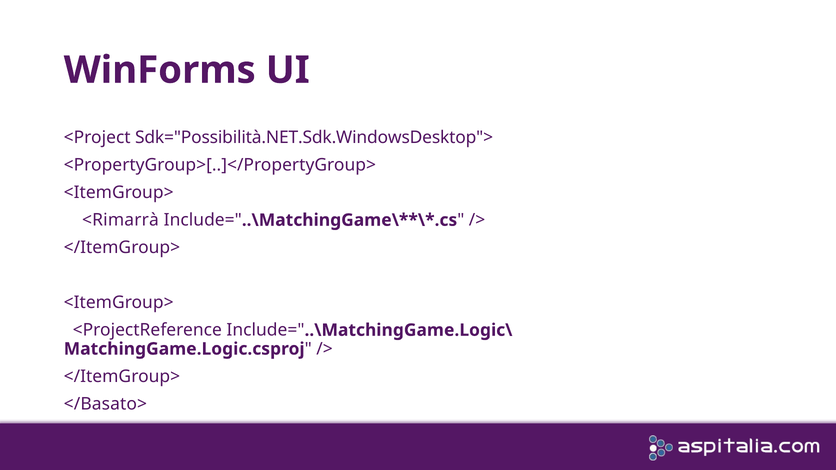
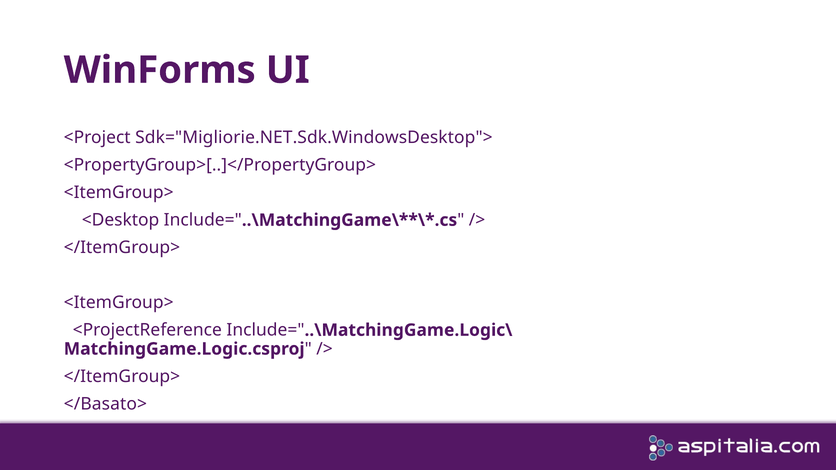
Sdk="Possibilità.NET.Sdk.WindowsDesktop">: Sdk="Possibilità.NET.Sdk.WindowsDesktop"> -> Sdk="Migliorie.NET.Sdk.WindowsDesktop">
<Rimarrà: <Rimarrà -> <Desktop
